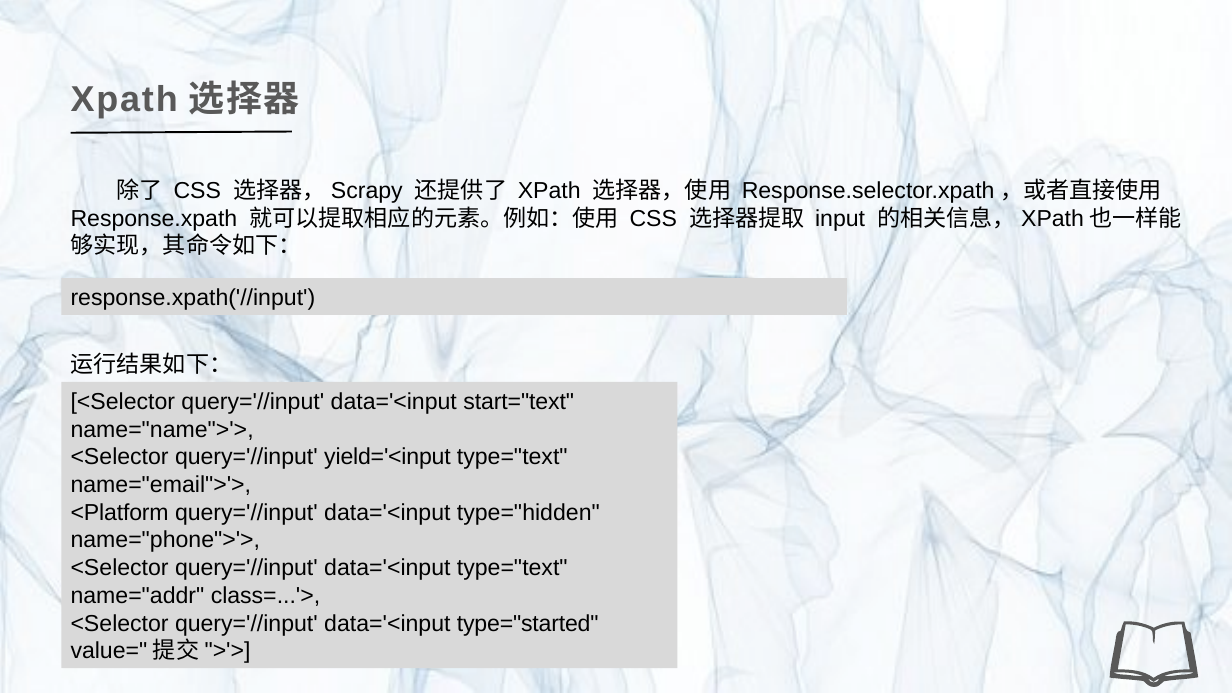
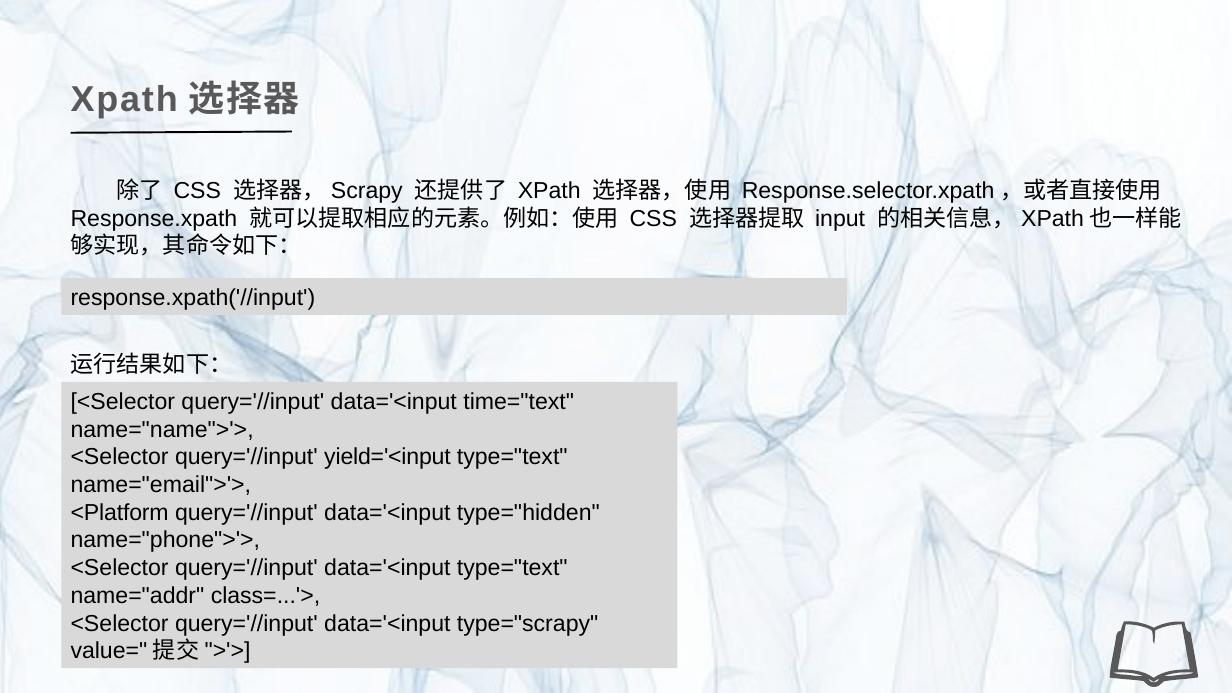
start="text: start="text -> time="text
type="started: type="started -> type="scrapy
